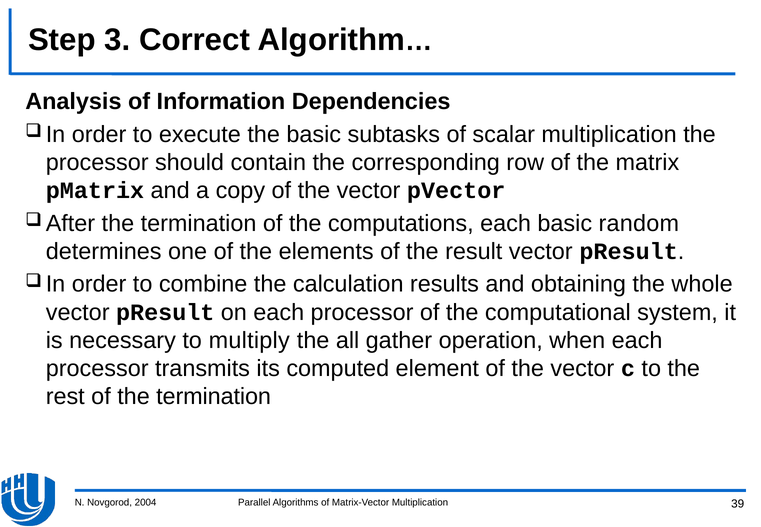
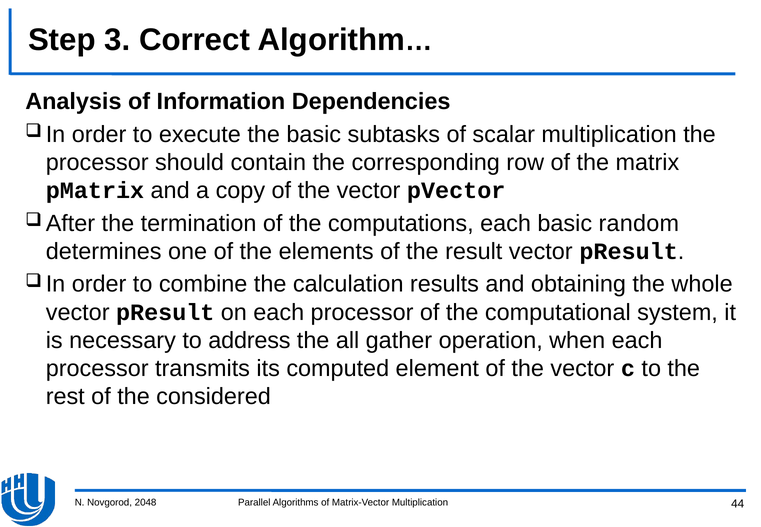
multiply: multiply -> address
of the termination: termination -> considered
2004: 2004 -> 2048
39: 39 -> 44
